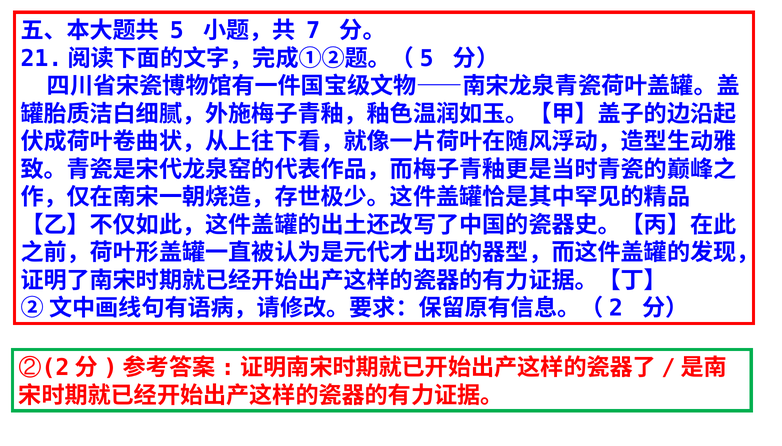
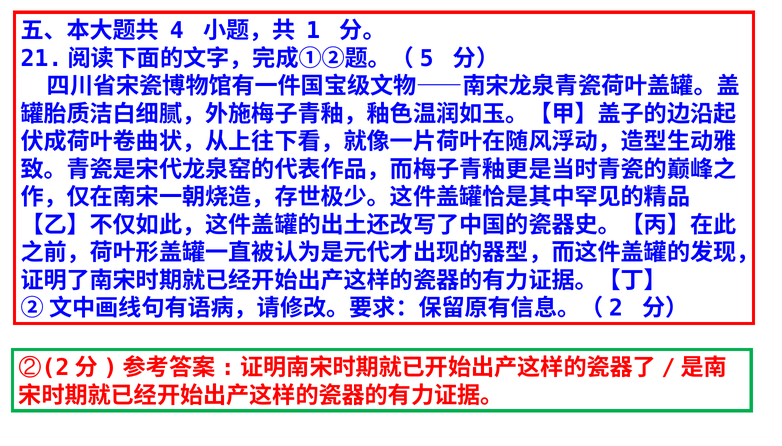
5: 5 -> 4
7: 7 -> 1
